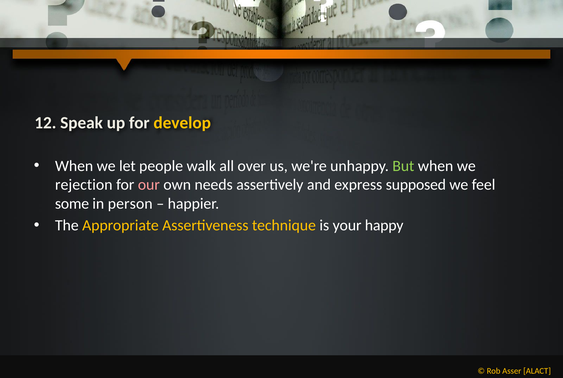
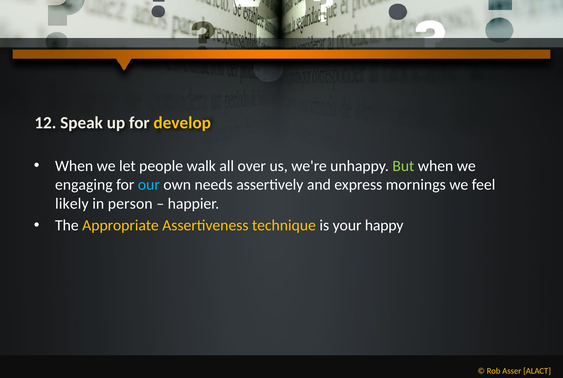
rejection: rejection -> engaging
our colour: pink -> light blue
supposed: supposed -> mornings
some: some -> likely
